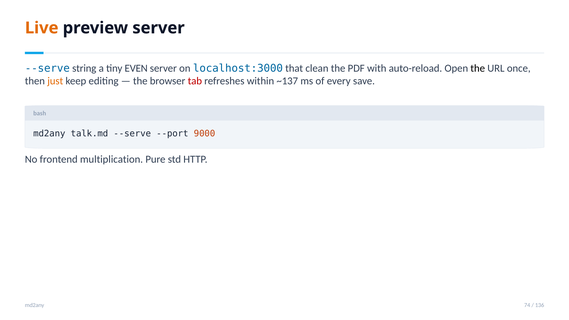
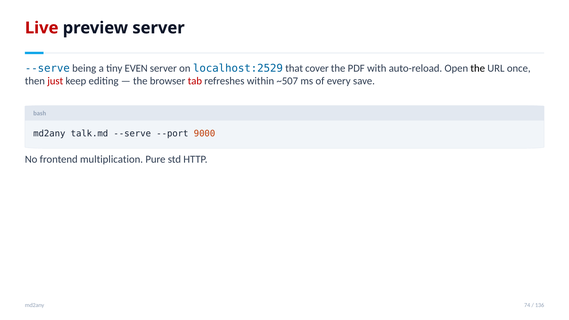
Live colour: orange -> red
string: string -> being
localhost:3000: localhost:3000 -> localhost:2529
clean: clean -> cover
just colour: orange -> red
~137: ~137 -> ~507
